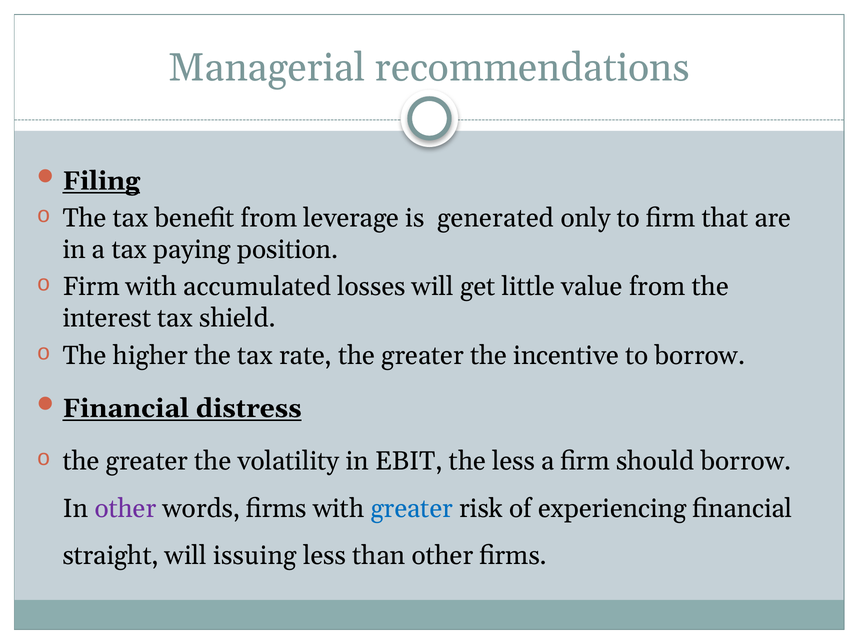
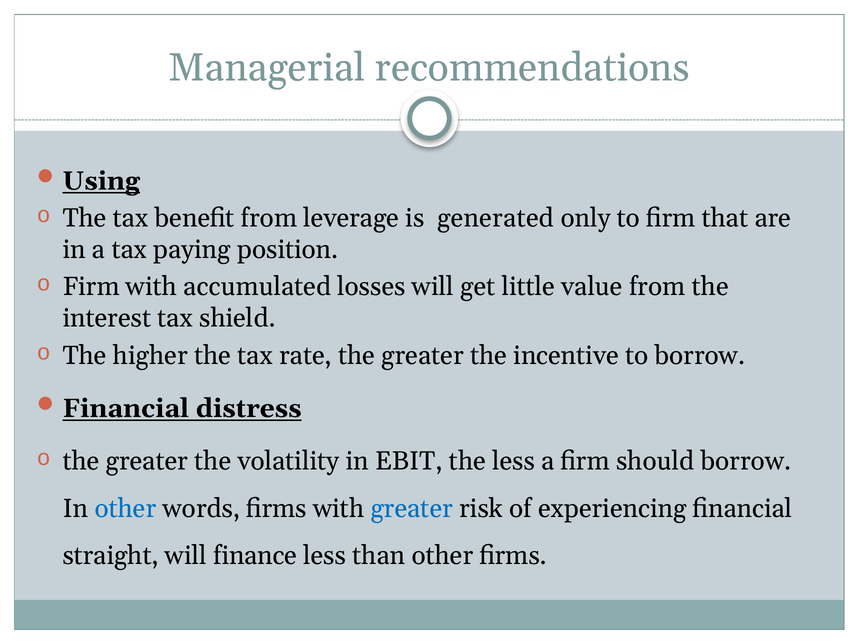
Filing: Filing -> Using
other at (125, 509) colour: purple -> blue
issuing: issuing -> finance
